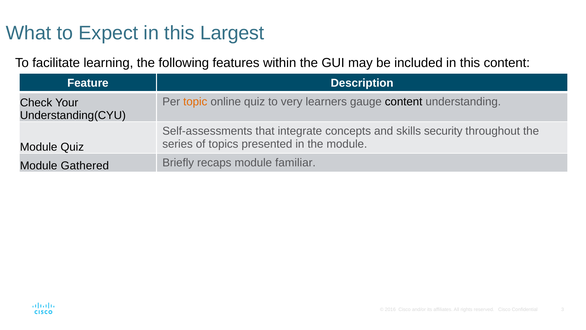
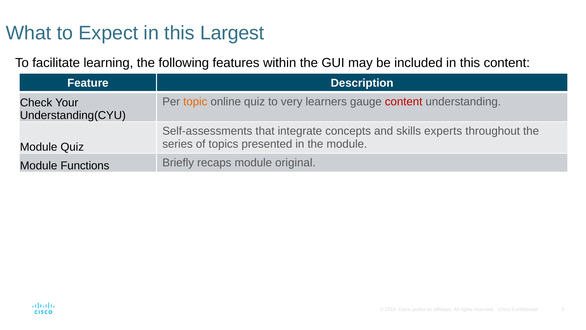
content at (404, 102) colour: black -> red
security: security -> experts
Gathered: Gathered -> Functions
familiar: familiar -> original
